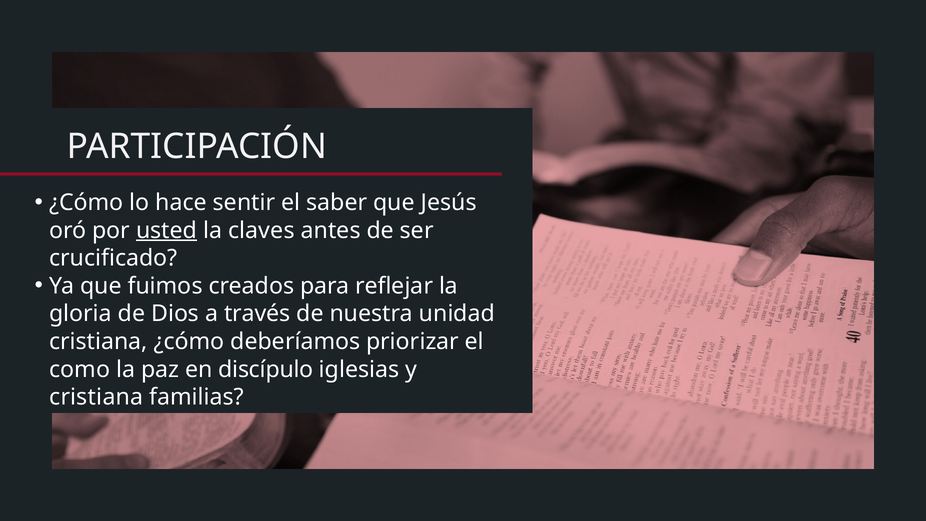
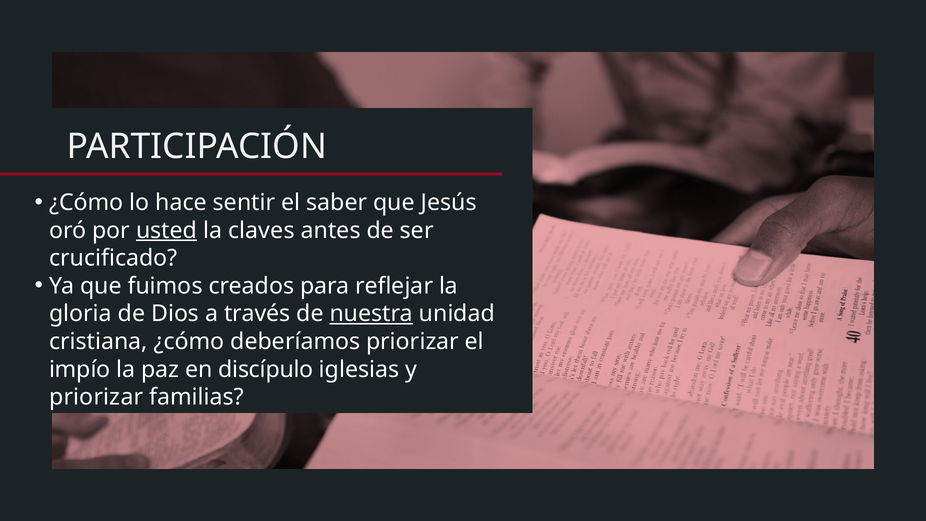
nuestra underline: none -> present
como: como -> impío
cristiana at (96, 397): cristiana -> priorizar
